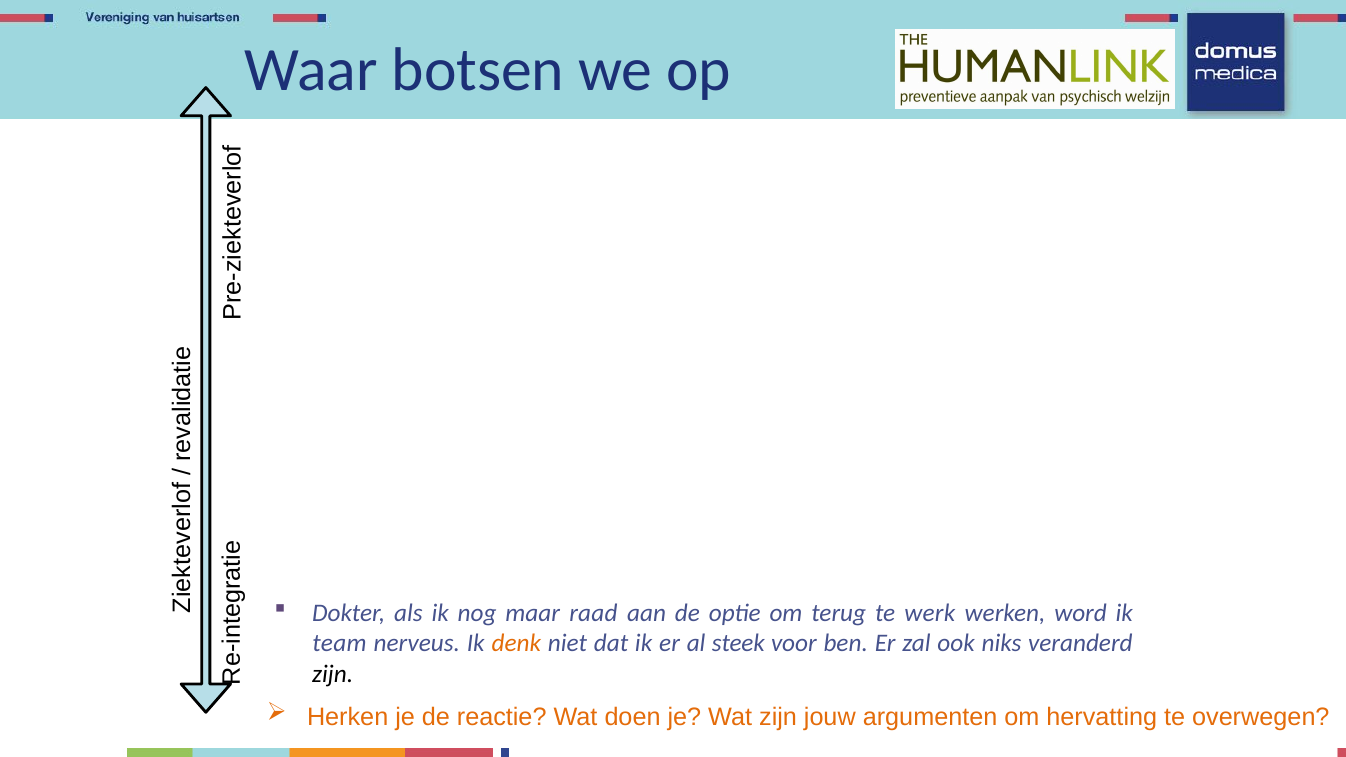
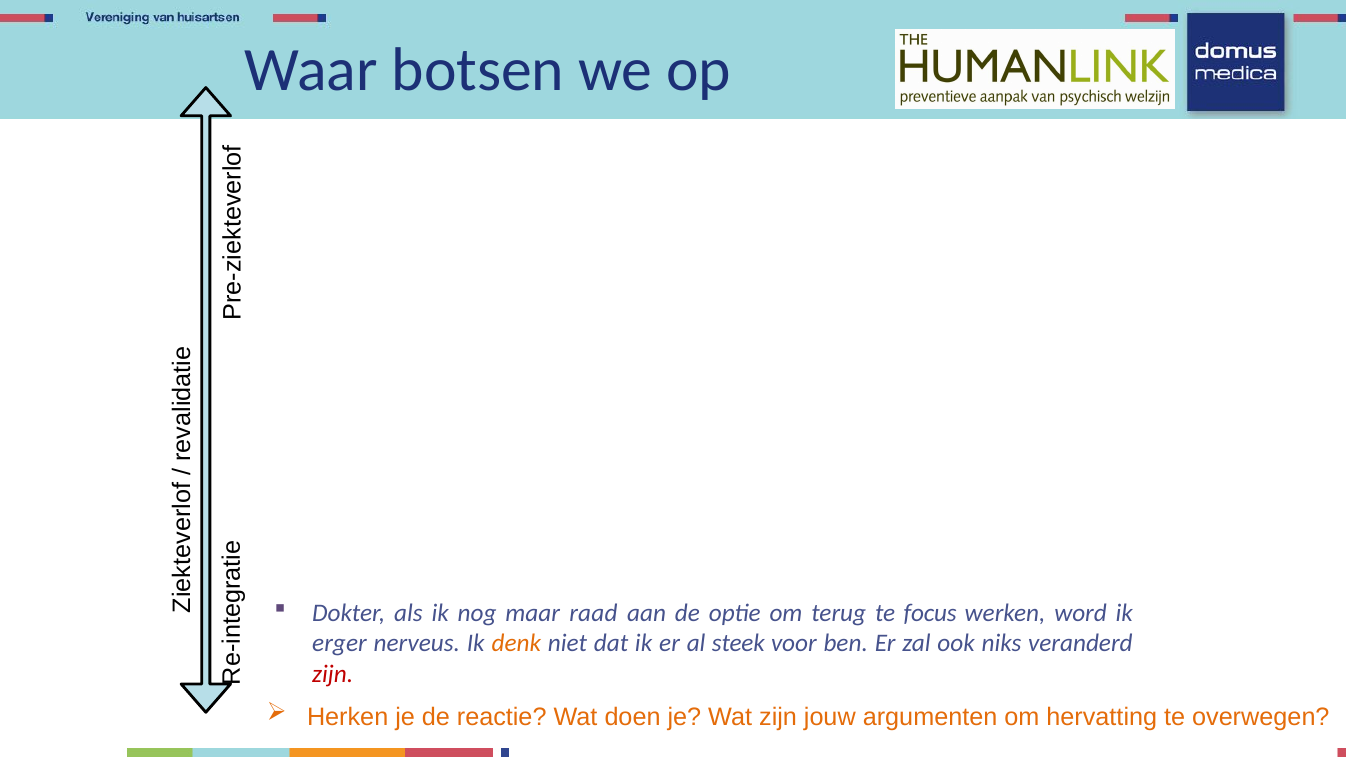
werk: werk -> focus
team: team -> erger
zijn at (333, 674) colour: black -> red
